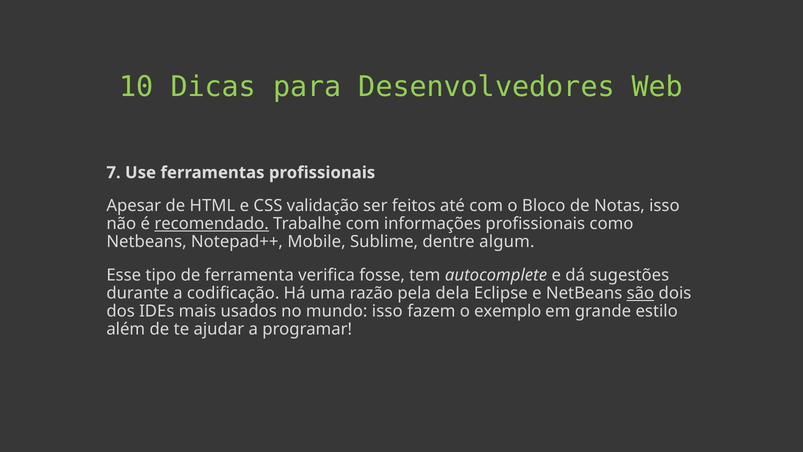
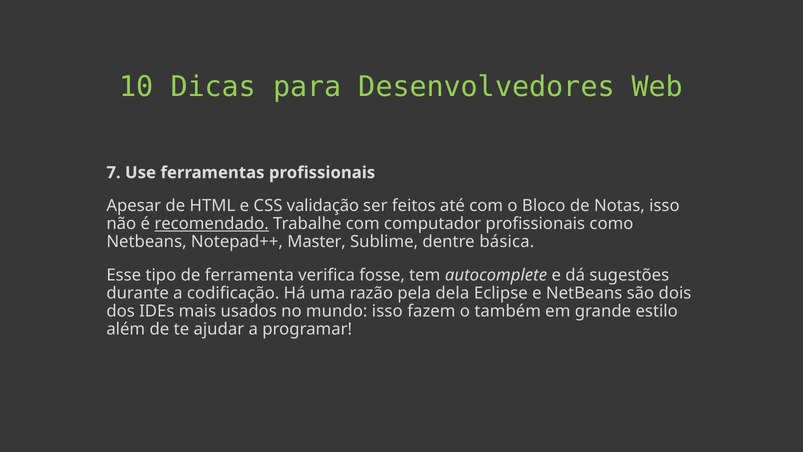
informações: informações -> computador
Mobile: Mobile -> Master
algum: algum -> básica
são underline: present -> none
exemplo: exemplo -> também
